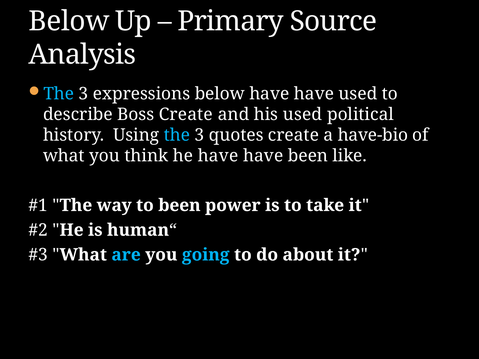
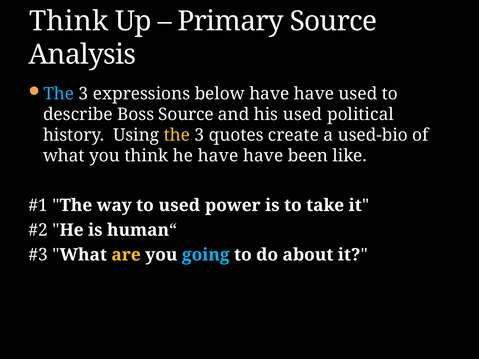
Below at (69, 21): Below -> Think
Boss Create: Create -> Source
the at (177, 135) colour: light blue -> yellow
have-bio: have-bio -> used-bio
to been: been -> used
are colour: light blue -> yellow
